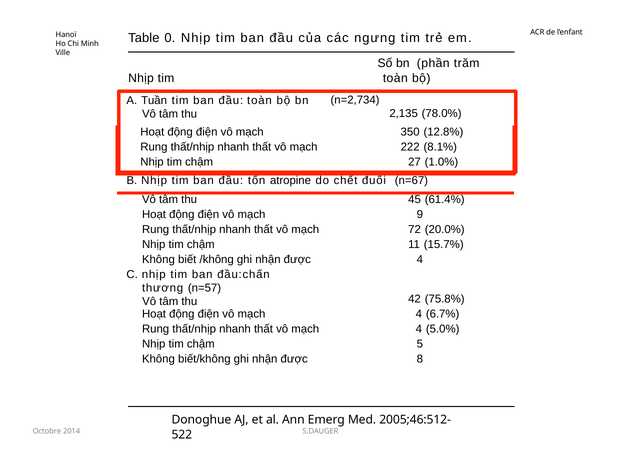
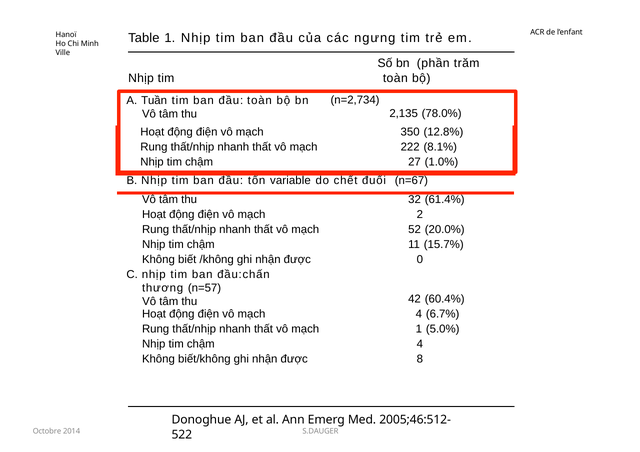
Table 0: 0 -> 1
atropine: atropine -> variable
45: 45 -> 32
9: 9 -> 2
72: 72 -> 52
được 4: 4 -> 0
75.8%: 75.8% -> 60.4%
thất vô mạch 4: 4 -> 1
chậm 5: 5 -> 4
